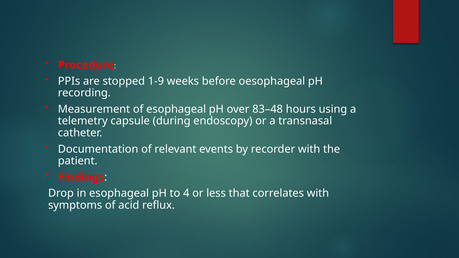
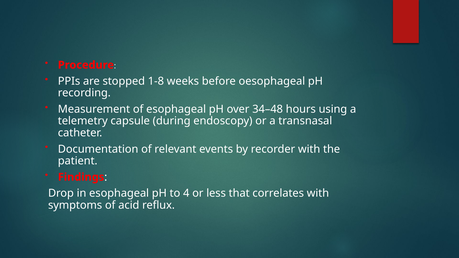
1-9: 1-9 -> 1-8
83–48: 83–48 -> 34–48
